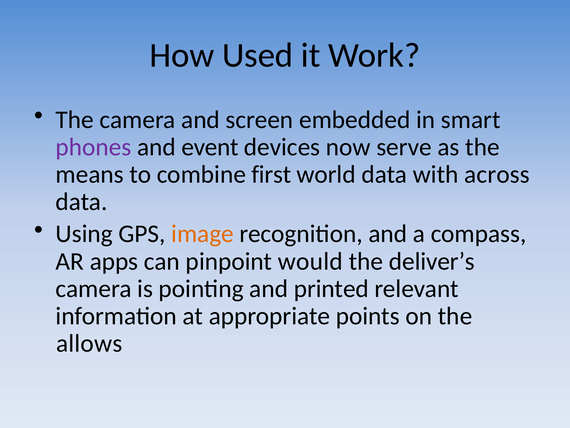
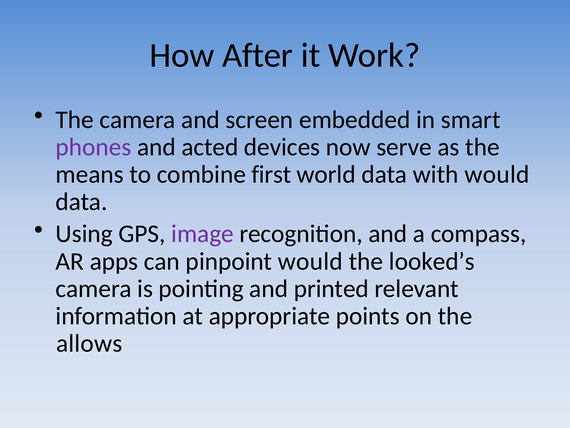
Used: Used -> After
event: event -> acted
with across: across -> would
image colour: orange -> purple
deliver’s: deliver’s -> looked’s
